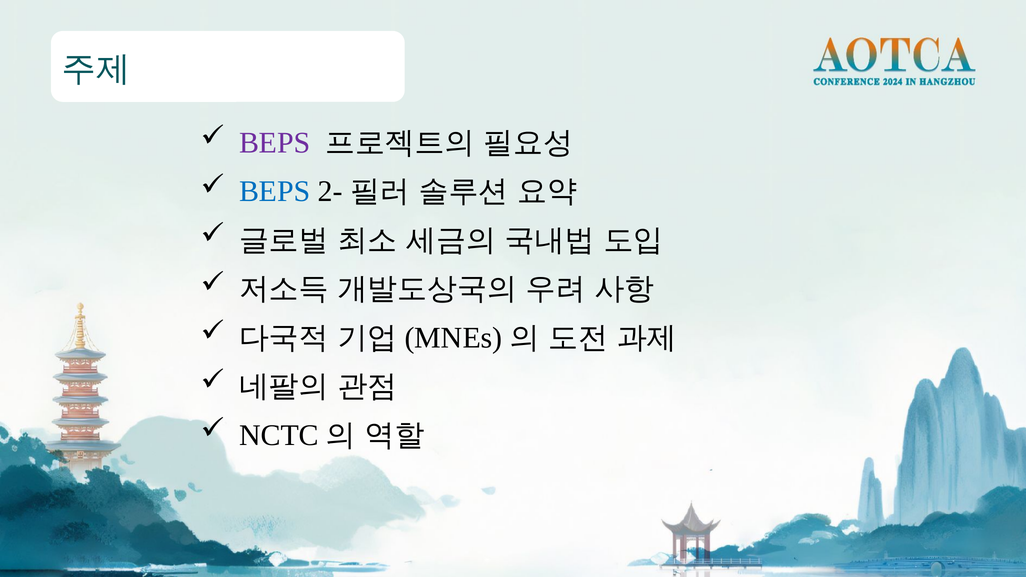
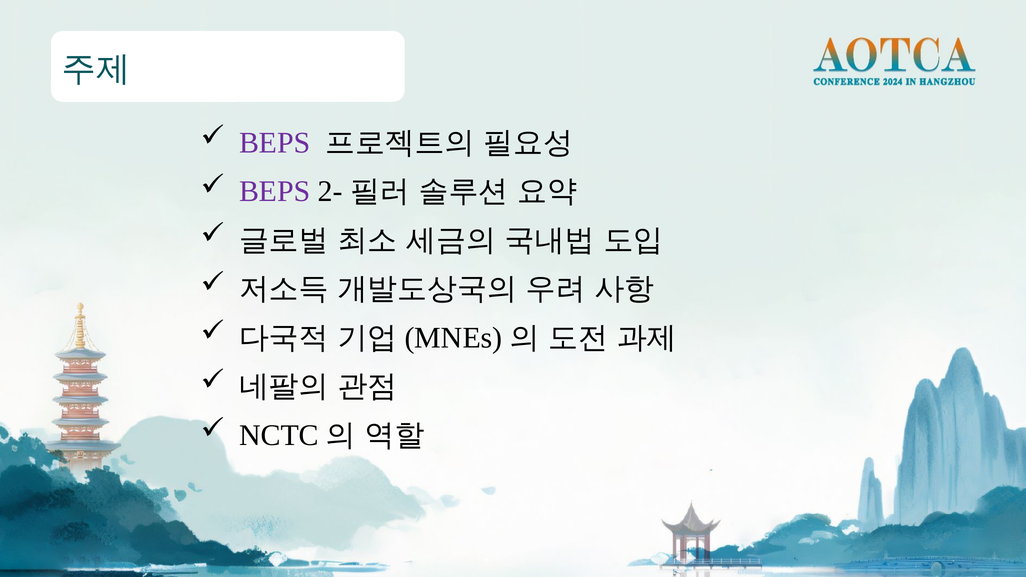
BEPS at (275, 192) colour: blue -> purple
